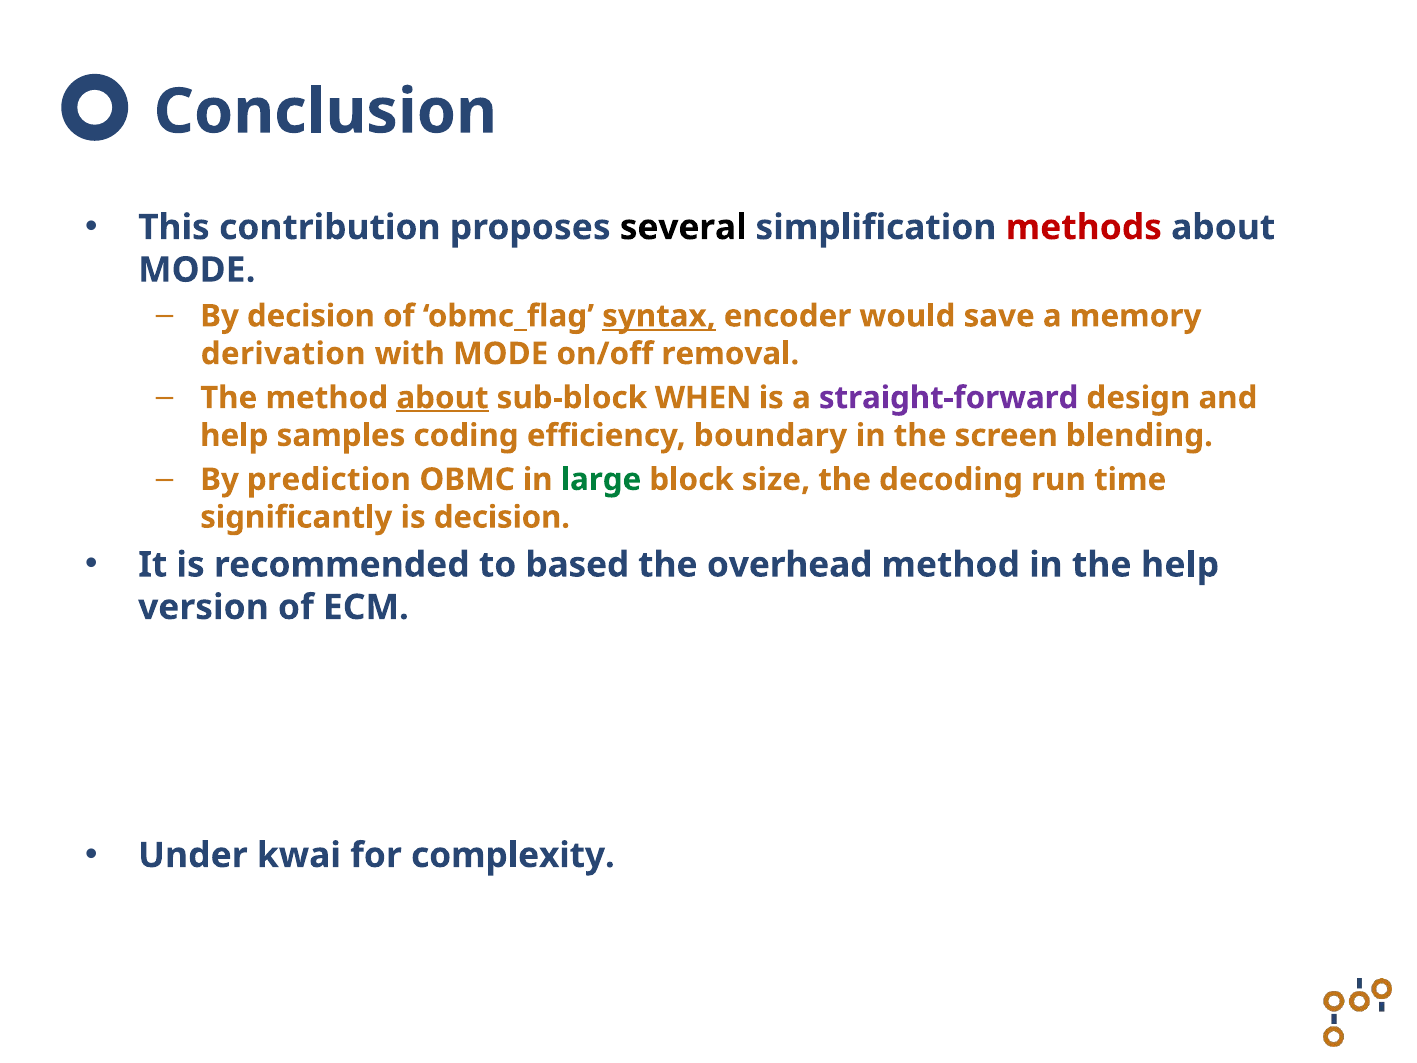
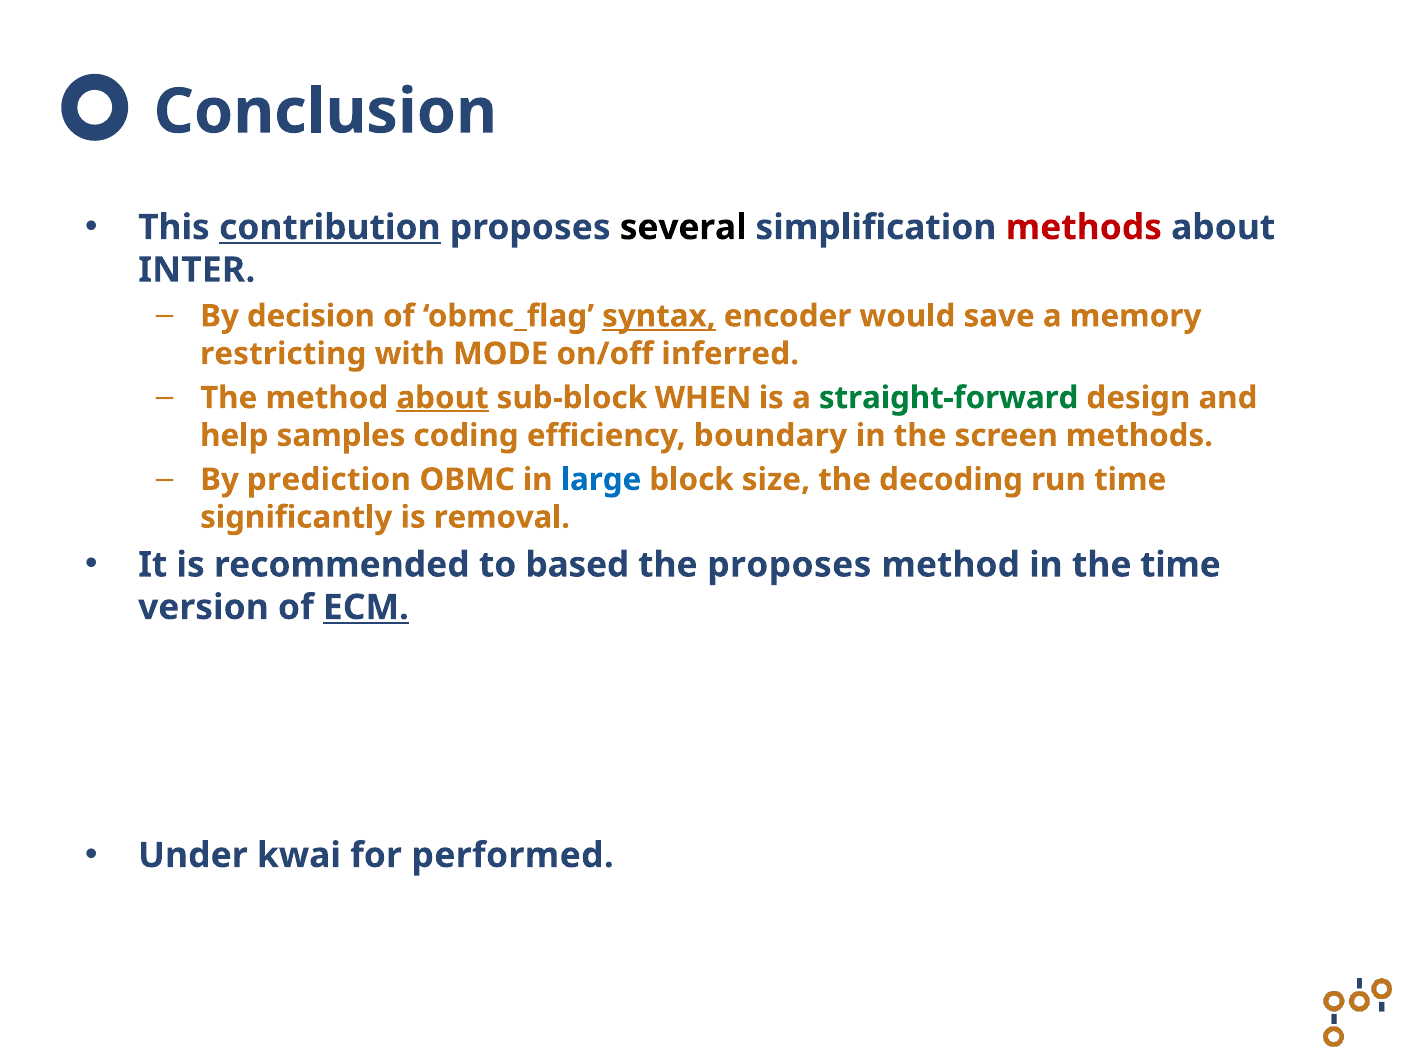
contribution underline: none -> present
MODE at (197, 270): MODE -> INTER
derivation: derivation -> restricting
removal: removal -> inferred
straight-forward colour: purple -> green
screen blending: blending -> methods
large colour: green -> blue
is decision: decision -> removal
the overhead: overhead -> proposes
the help: help -> time
ECM underline: none -> present
complexity: complexity -> performed
